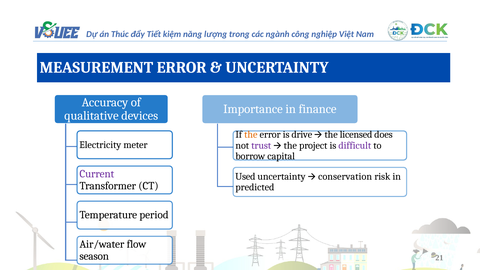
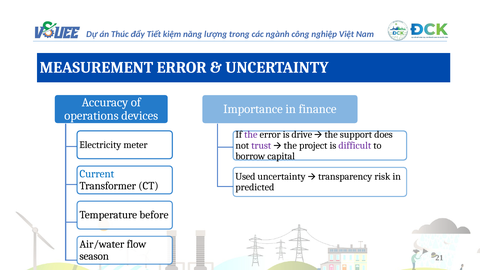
qualitative: qualitative -> operations
the at (251, 135) colour: orange -> purple
licensed: licensed -> support
Current colour: purple -> blue
conservation: conservation -> transparency
period: period -> before
